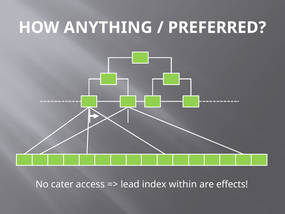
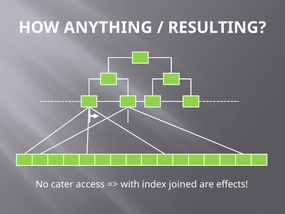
PREFERRED: PREFERRED -> RESULTING
lead: lead -> with
within: within -> joined
